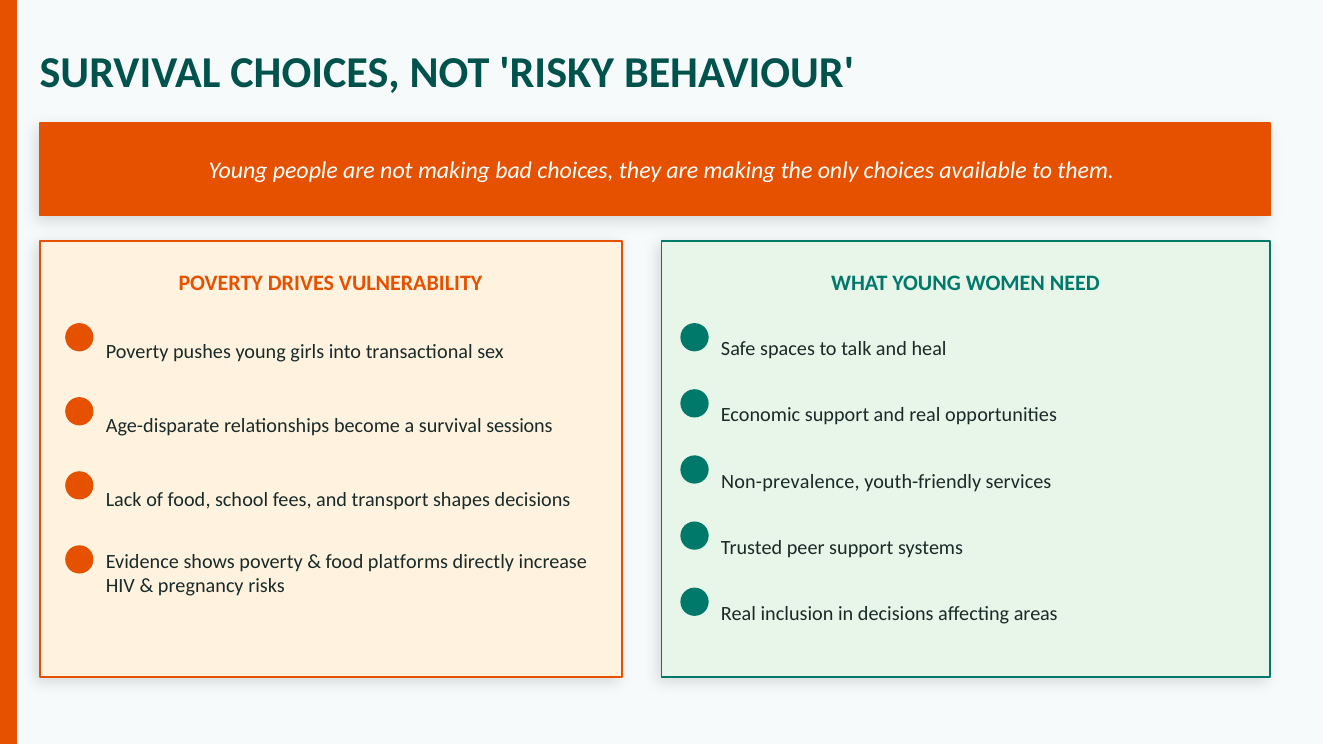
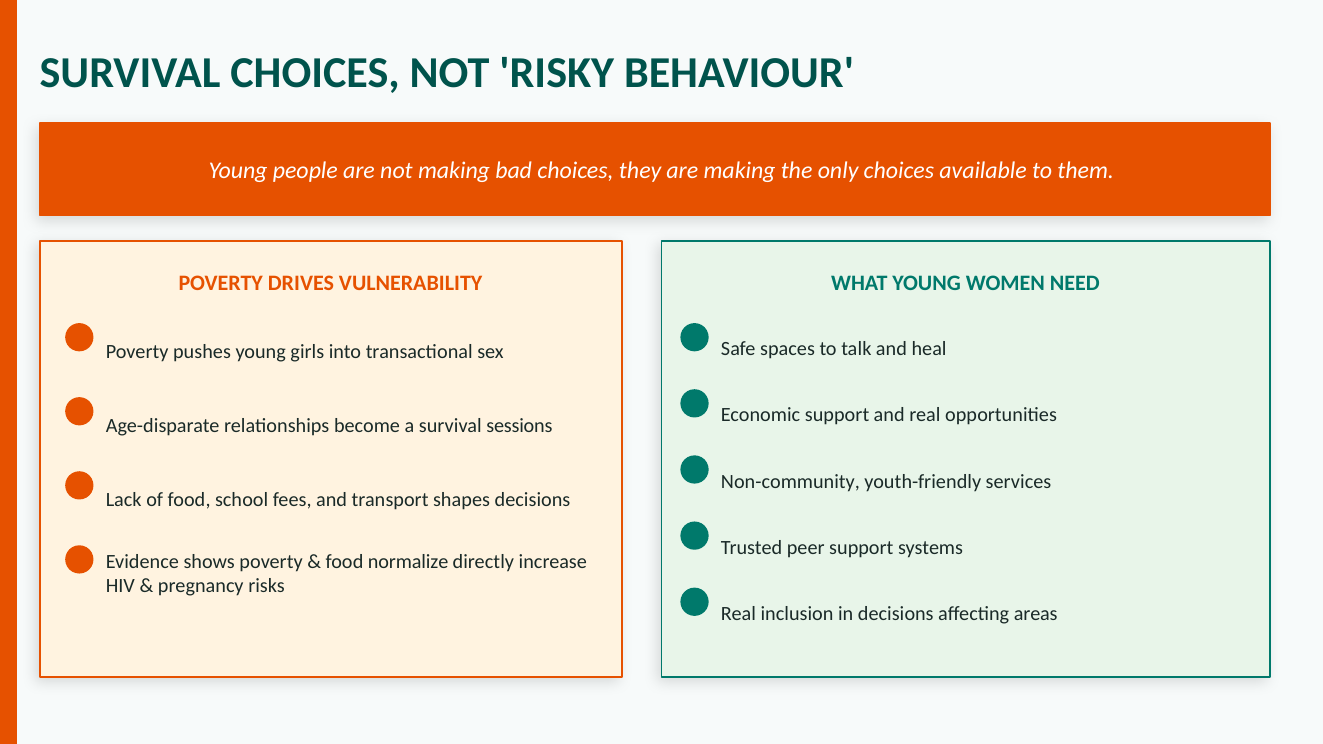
Non-prevalence: Non-prevalence -> Non-community
platforms: platforms -> normalize
